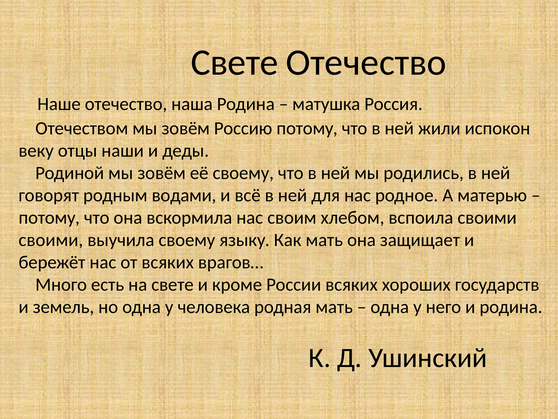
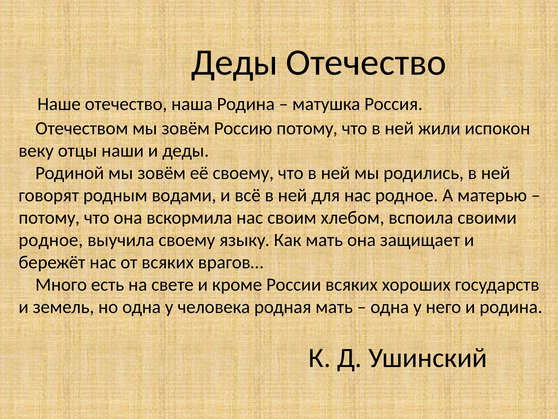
Свете at (235, 63): Свете -> Деды
своими at (51, 240): своими -> родное
